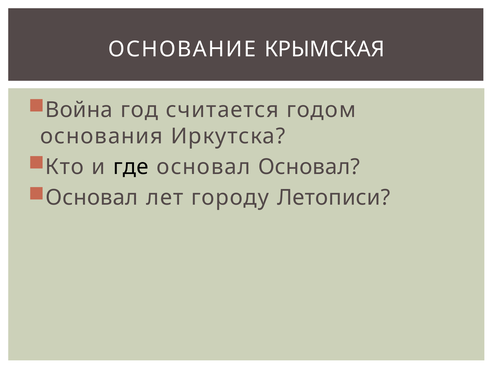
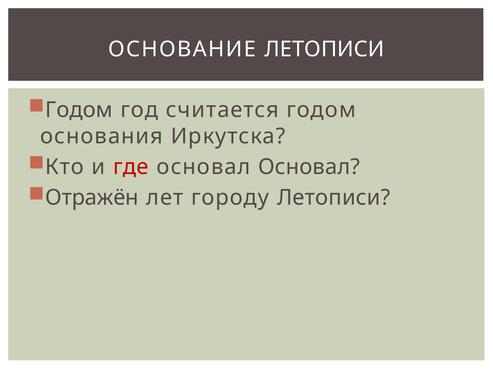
ОСНОВАНИЕ КРЫМСКАЯ: КРЫМСКАЯ -> ЛЕТОПИСИ
Война at (79, 110): Война -> Годом
где colour: black -> red
Основал at (92, 197): Основал -> Отражён
